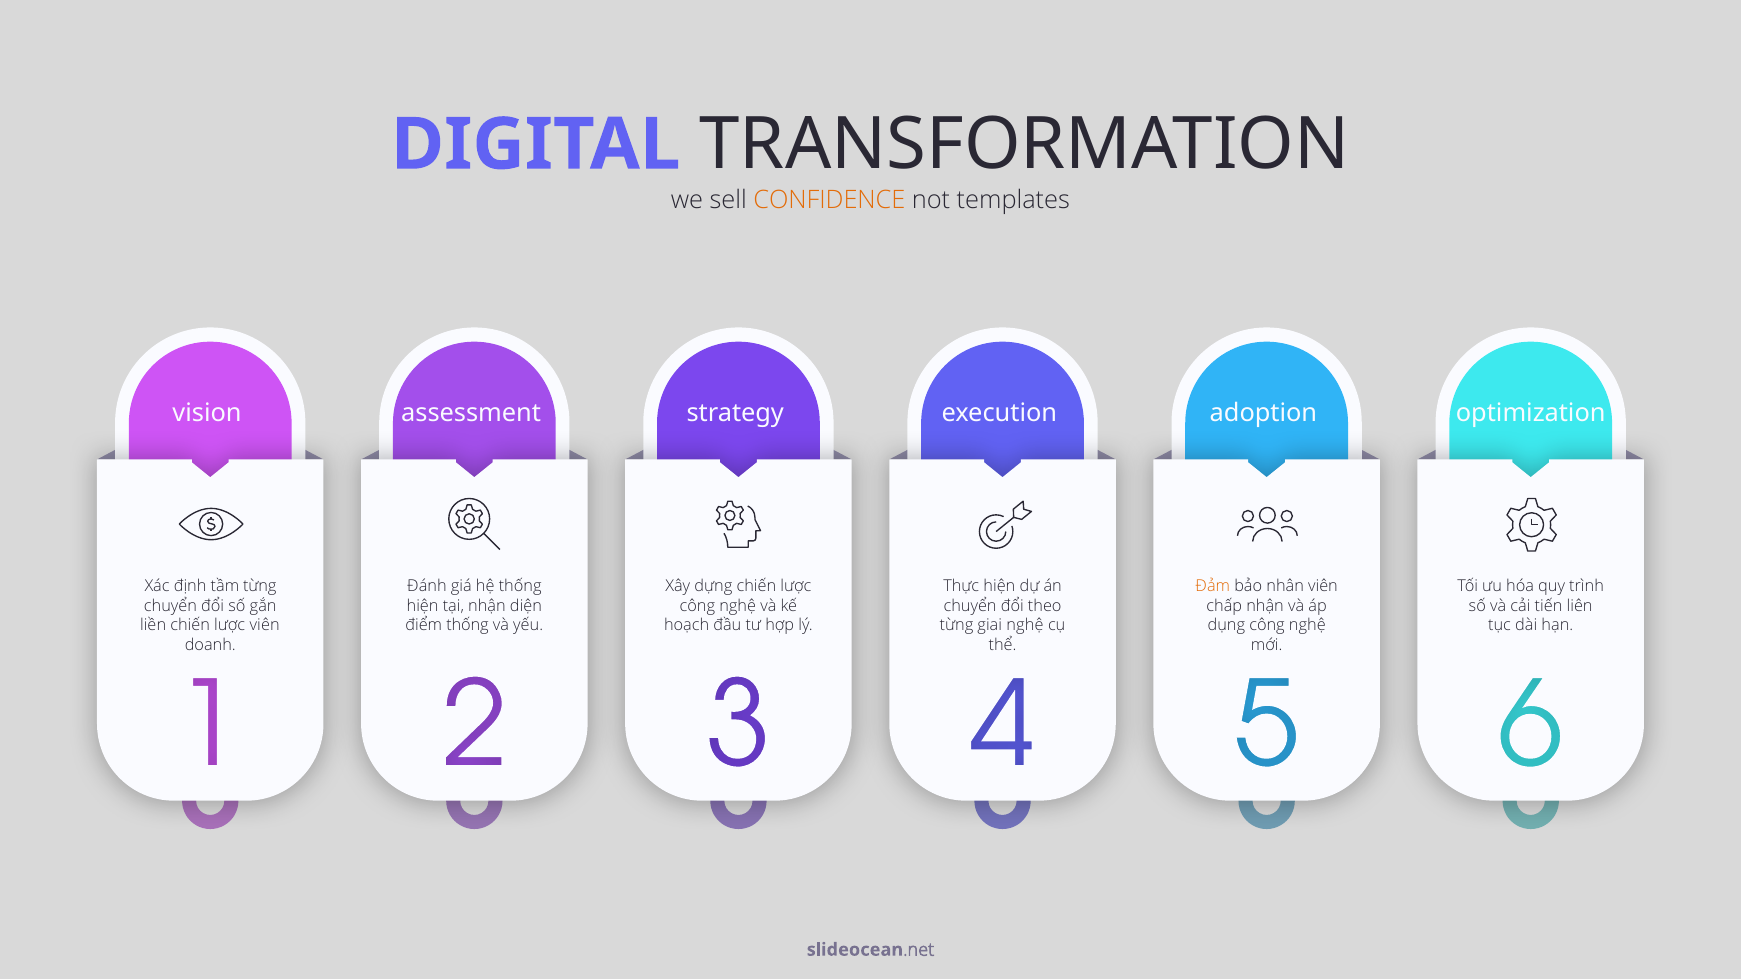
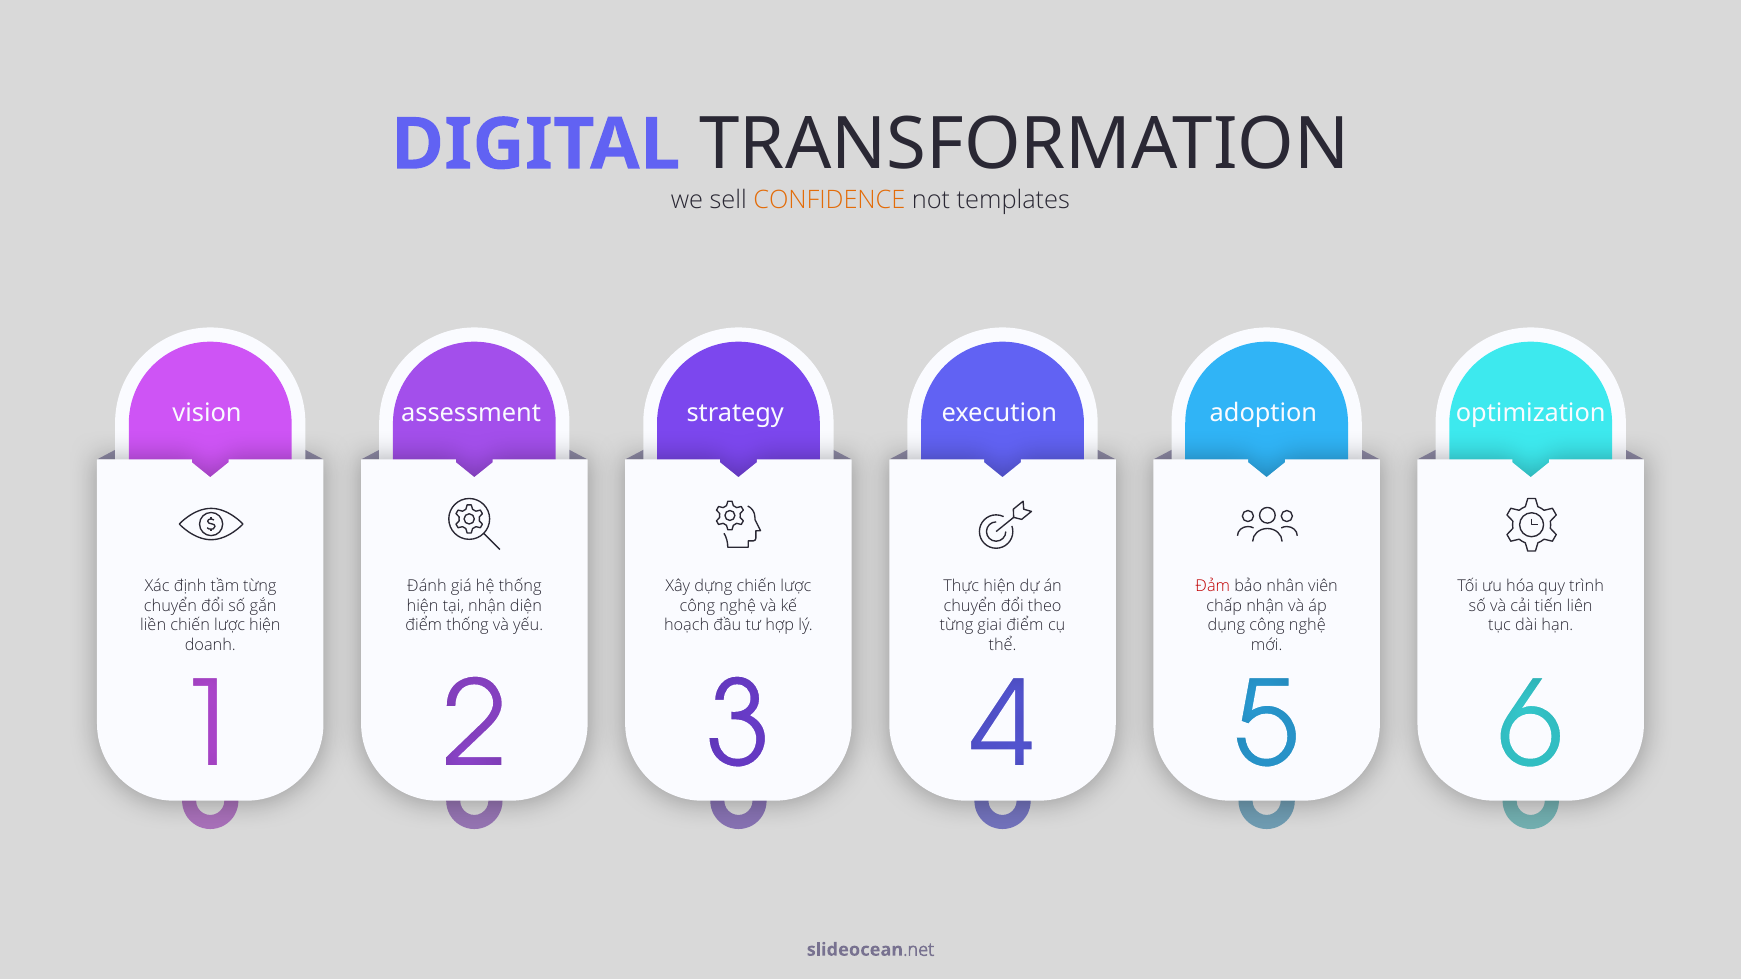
Đảm colour: orange -> red
lược viên: viên -> hiện
giai nghệ: nghệ -> điểm
